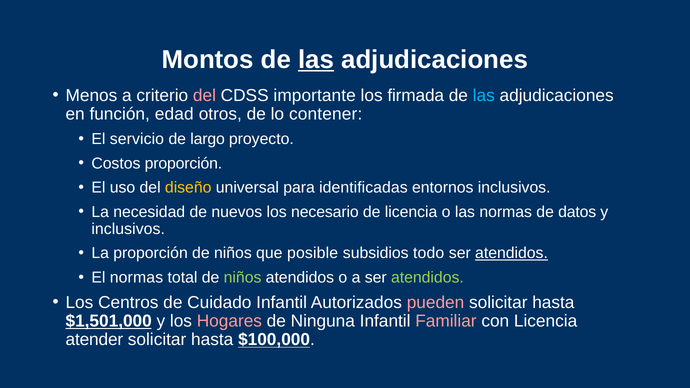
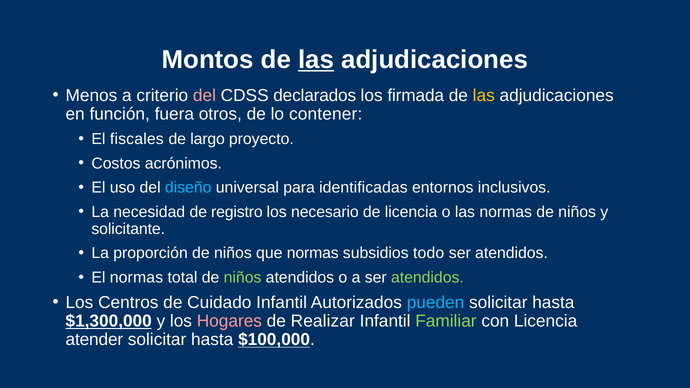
importante: importante -> declarados
las at (484, 95) colour: light blue -> yellow
edad: edad -> fuera
servicio: servicio -> fiscales
Costos proporción: proporción -> acrónimos
diseño colour: yellow -> light blue
nuevos: nuevos -> registro
normas de datos: datos -> niños
inclusivos at (128, 229): inclusivos -> solicitante
que posible: posible -> normas
atendidos at (512, 253) underline: present -> none
pueden colour: pink -> light blue
$1,501,000: $1,501,000 -> $1,300,000
Ninguna: Ninguna -> Realizar
Familiar colour: pink -> light green
